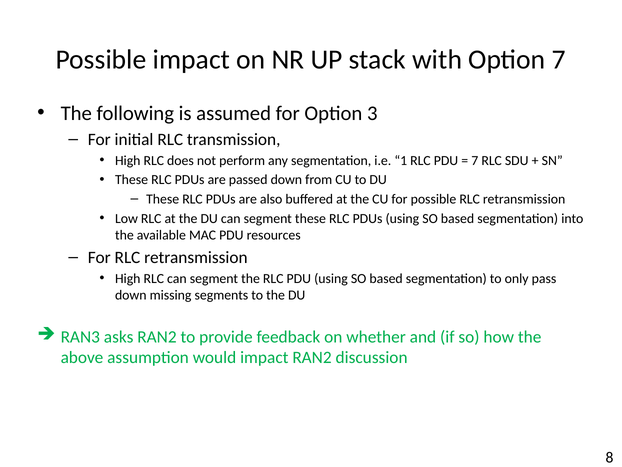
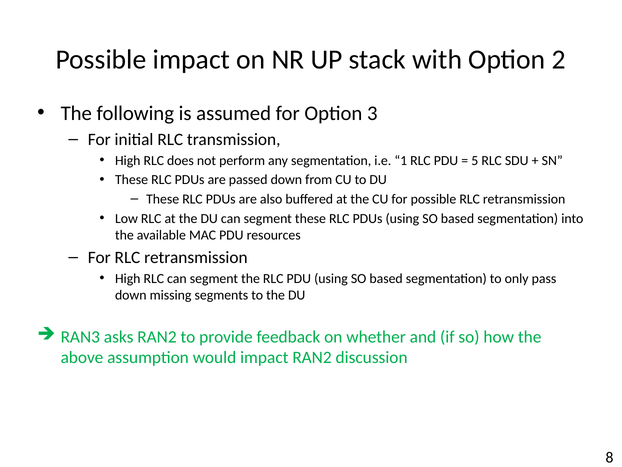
Option 7: 7 -> 2
7 at (475, 160): 7 -> 5
